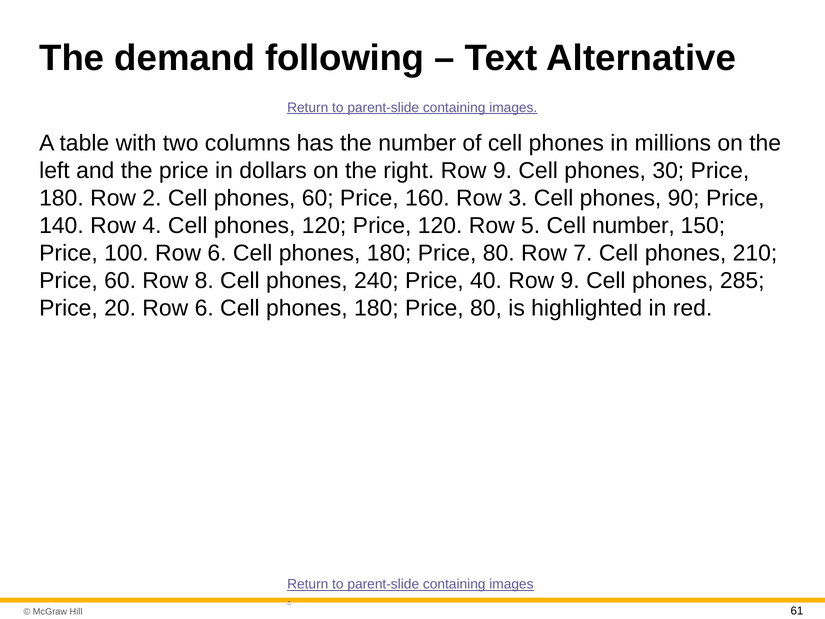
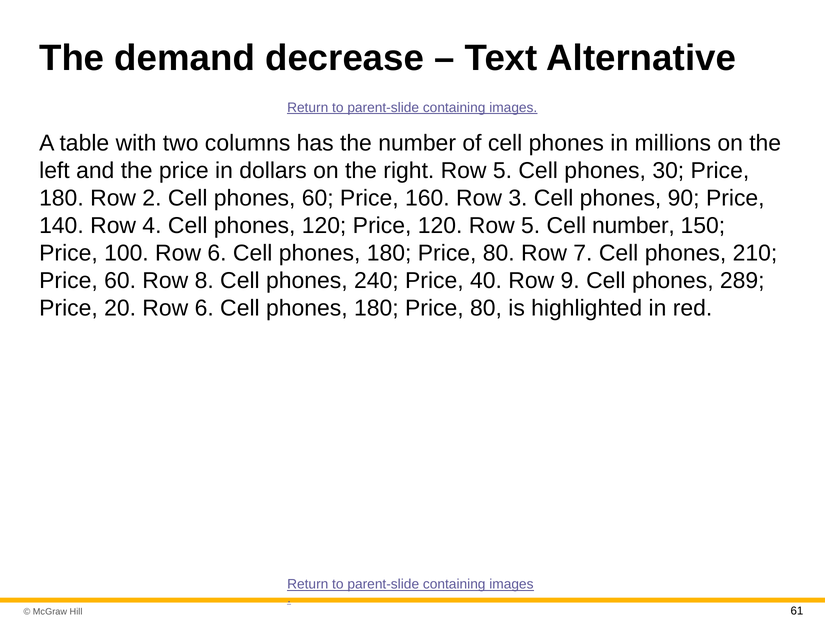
following: following -> decrease
right Row 9: 9 -> 5
285: 285 -> 289
